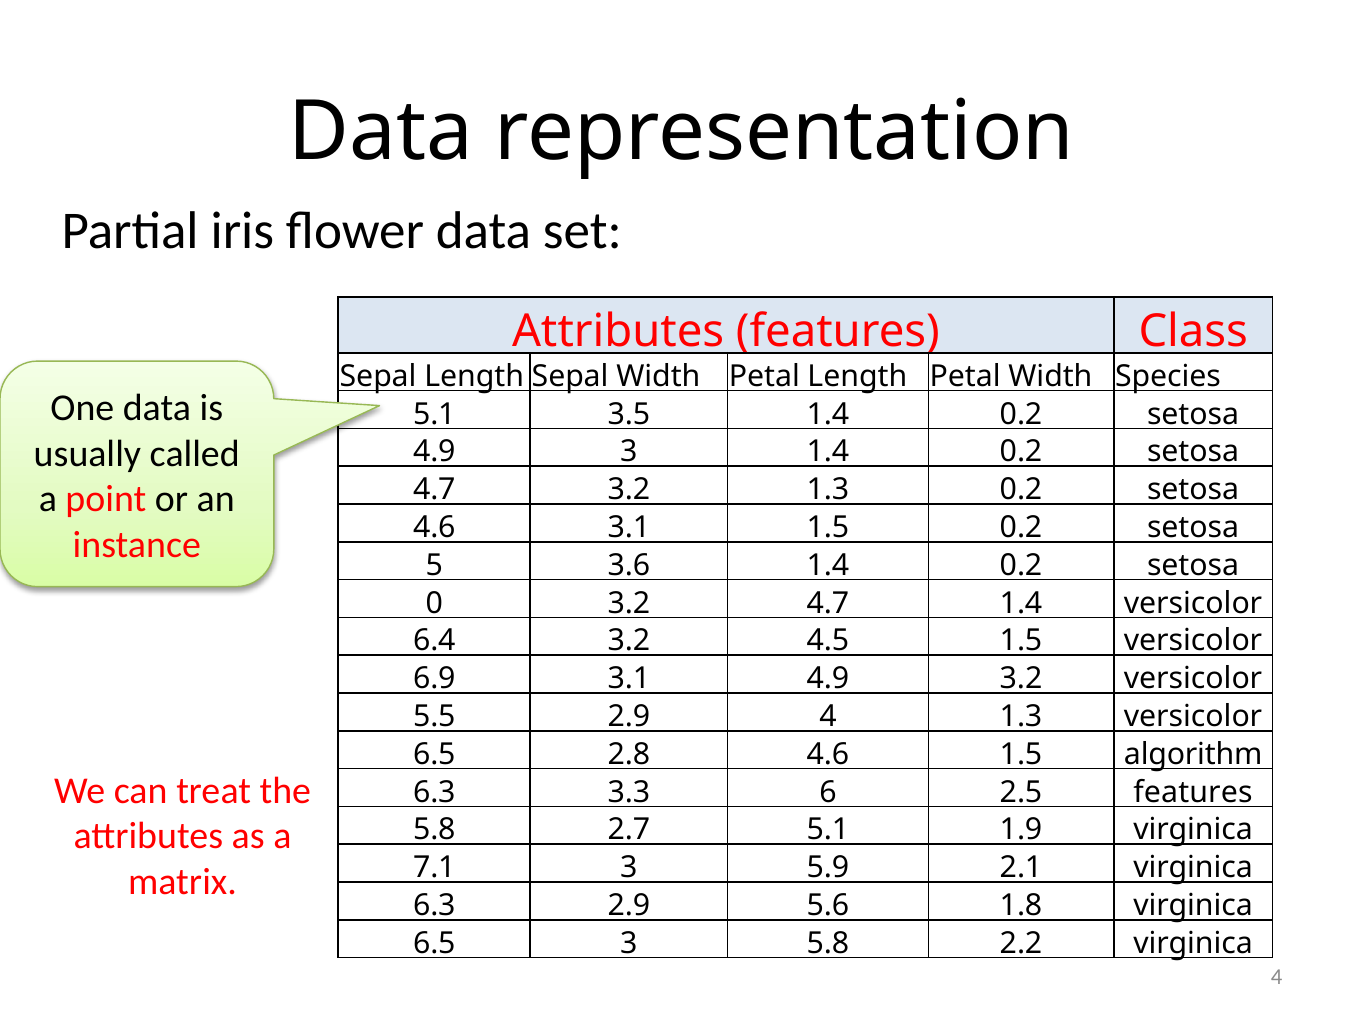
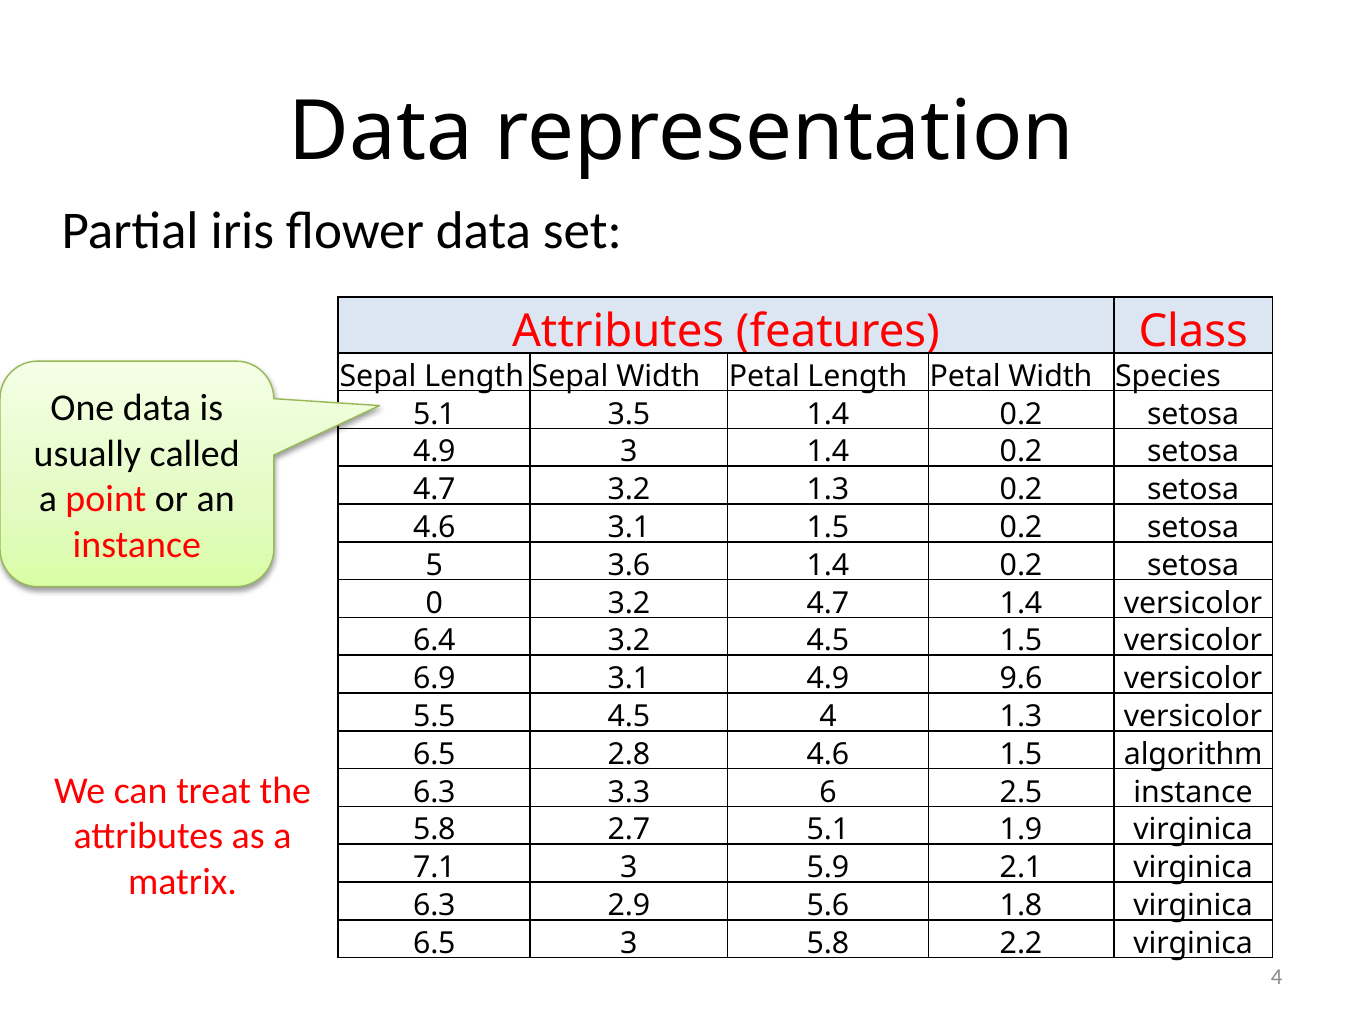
4.9 3.2: 3.2 -> 9.6
5.5 2.9: 2.9 -> 4.5
2.5 features: features -> instance
